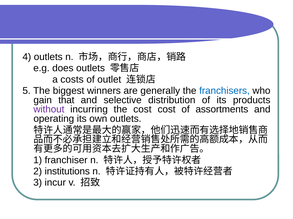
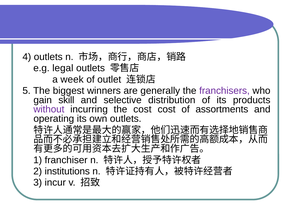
does: does -> legal
costs: costs -> week
franchisers colour: blue -> purple
that: that -> skill
